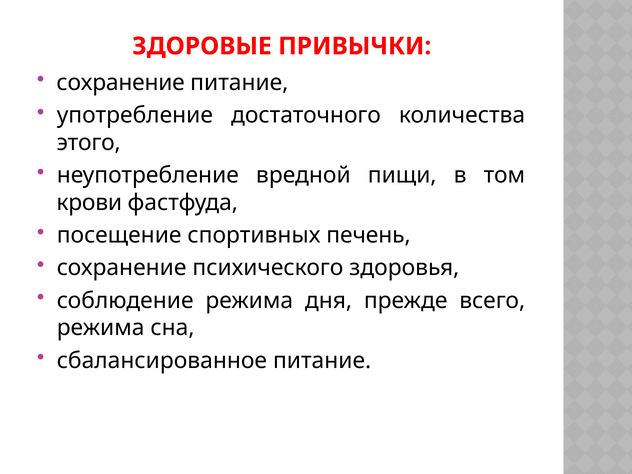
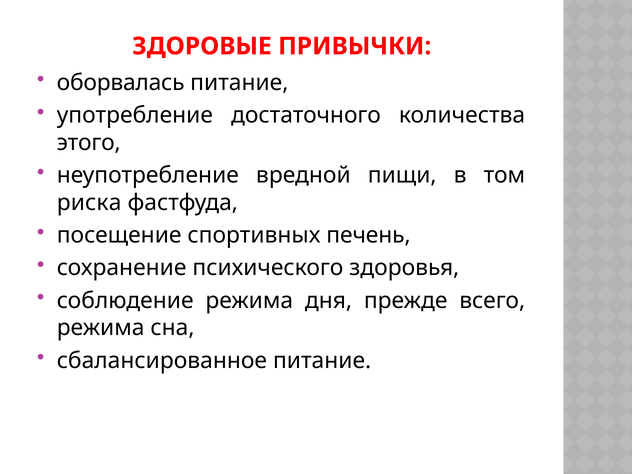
сохранение at (121, 83): сохранение -> оборвалась
крови: крови -> риска
